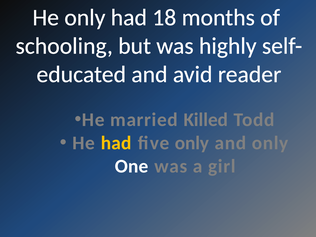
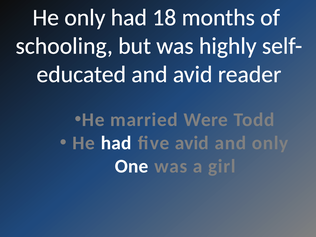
Killed: Killed -> Were
had at (116, 143) colour: yellow -> white
five only: only -> avid
